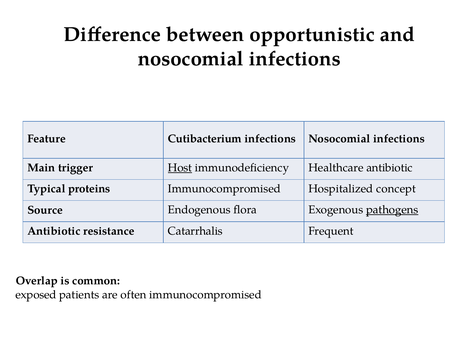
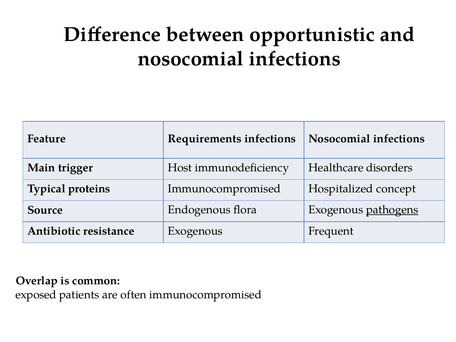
Cutibacterium: Cutibacterium -> Requirements
Host underline: present -> none
Healthcare antibiotic: antibiotic -> disorders
resistance Catarrhalis: Catarrhalis -> Exogenous
